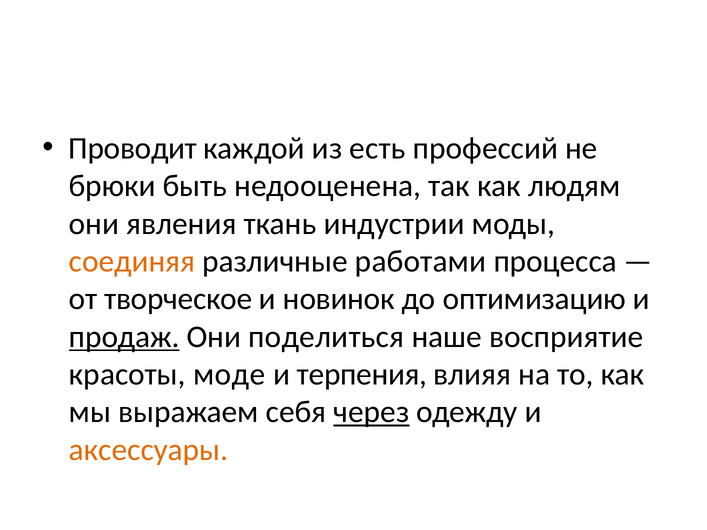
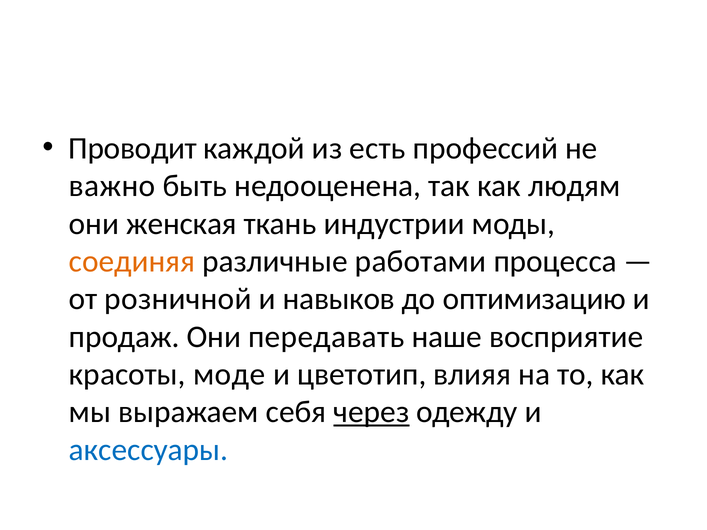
брюки: брюки -> важно
явления: явления -> женская
творческое: творческое -> розничной
новинок: новинок -> навыков
продаж underline: present -> none
поделиться: поделиться -> передавать
терпения: терпения -> цветотип
аксессуары colour: orange -> blue
